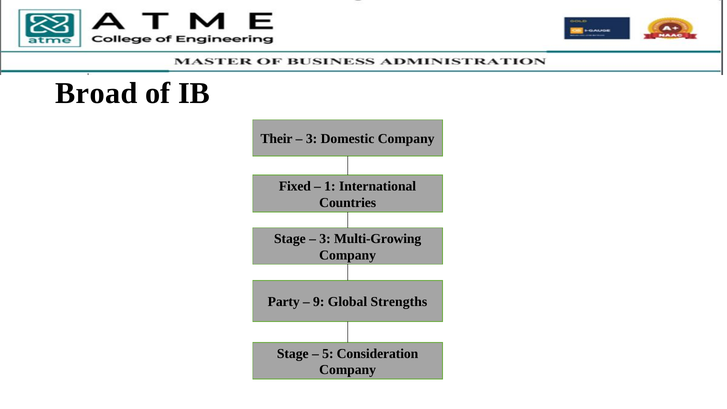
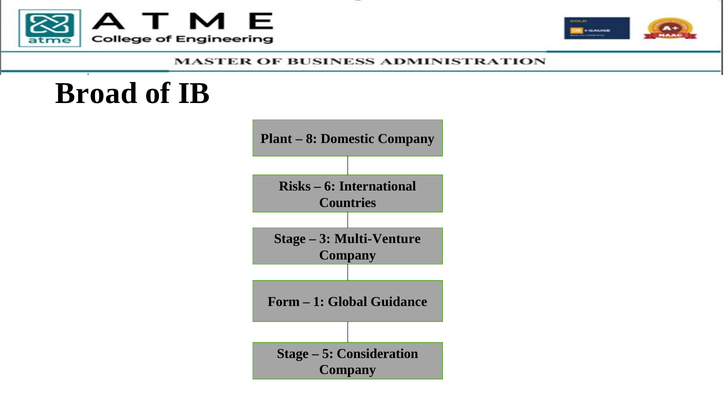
Their: Their -> Plant
3 at (312, 139): 3 -> 8
Fixed: Fixed -> Risks
1: 1 -> 6
Multi-Growing: Multi-Growing -> Multi-Venture
Party: Party -> Form
9: 9 -> 1
Strengths: Strengths -> Guidance
